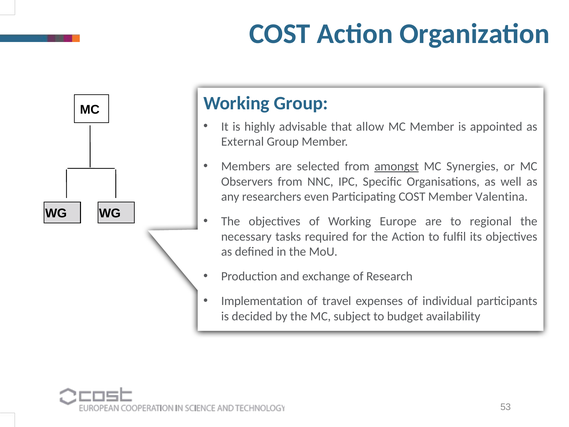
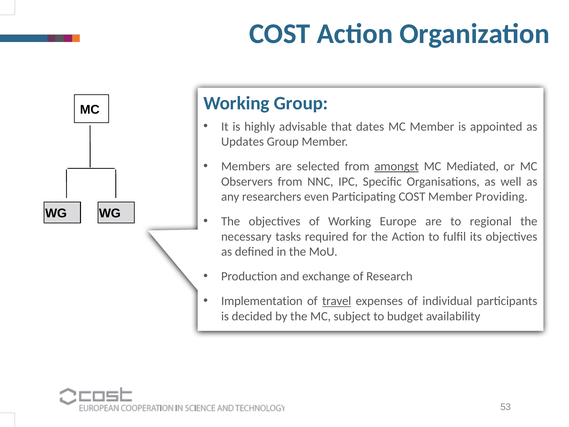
allow: allow -> dates
External: External -> Updates
Synergies: Synergies -> Mediated
Valentina: Valentina -> Providing
travel underline: none -> present
